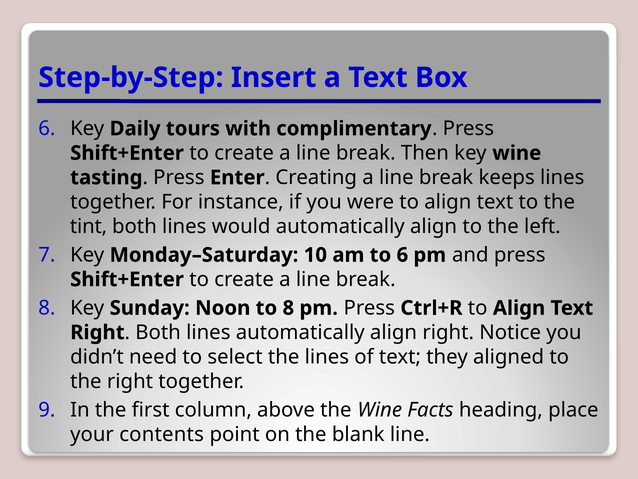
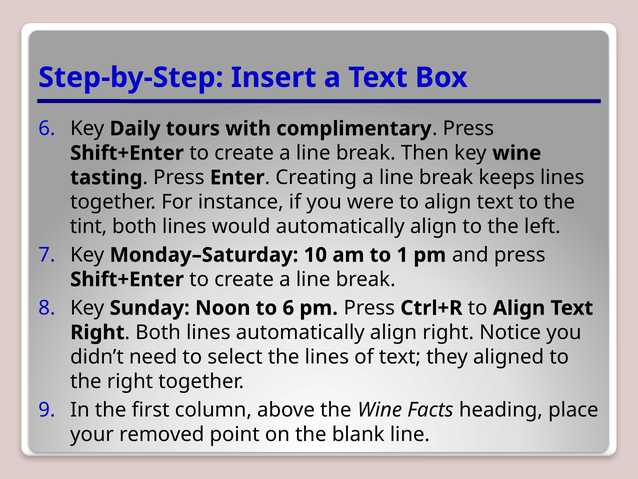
to 6: 6 -> 1
to 8: 8 -> 6
contents: contents -> removed
